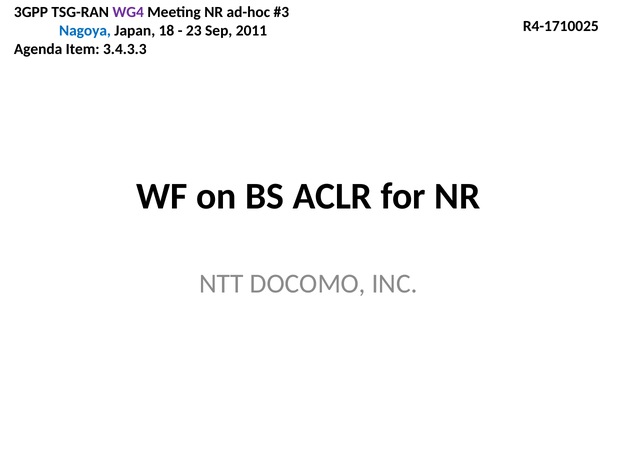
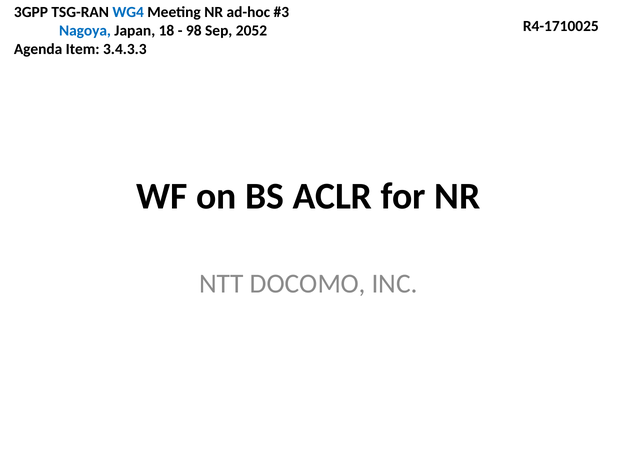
WG4 colour: purple -> blue
23: 23 -> 98
2011: 2011 -> 2052
